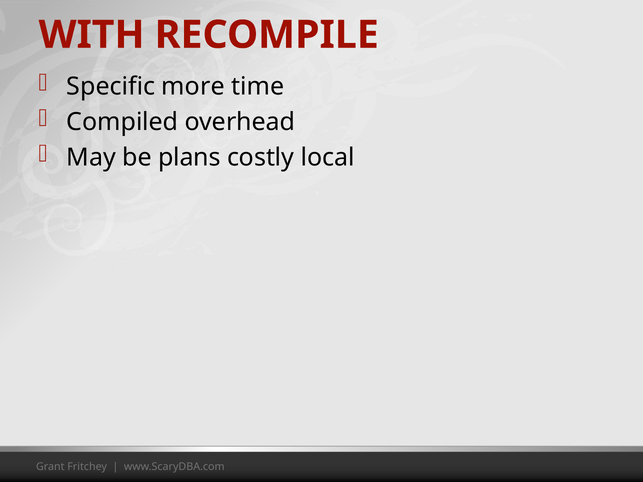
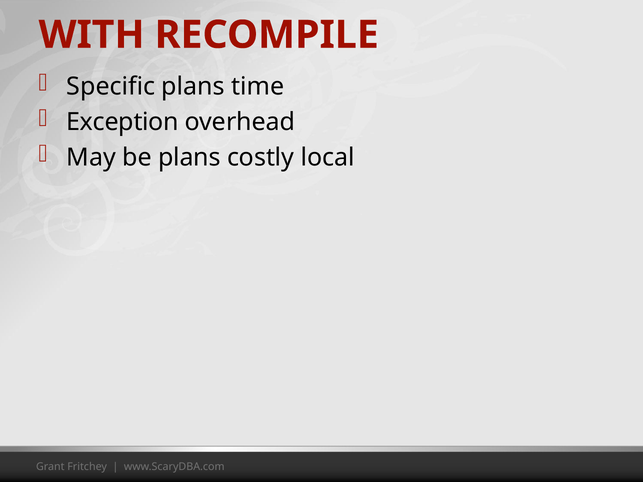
Specific more: more -> plans
Compiled: Compiled -> Exception
